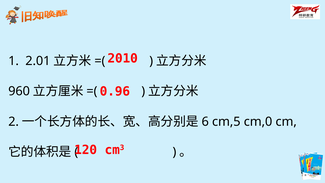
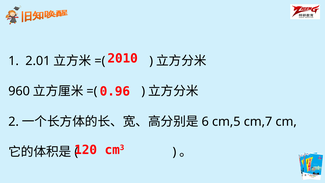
cm,0: cm,0 -> cm,7
